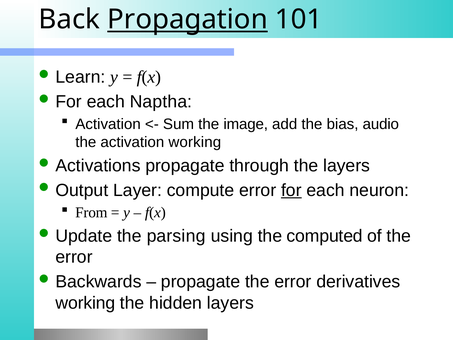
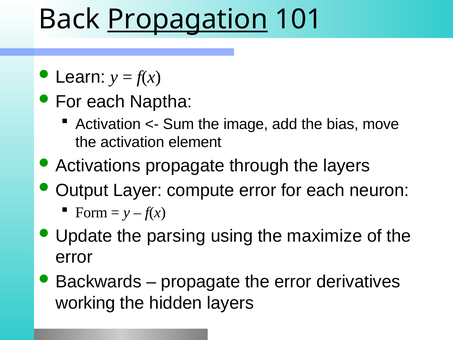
audio: audio -> move
activation working: working -> element
for underline: present -> none
From: From -> Form
computed: computed -> maximize
